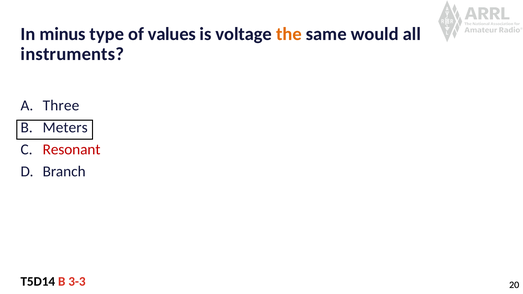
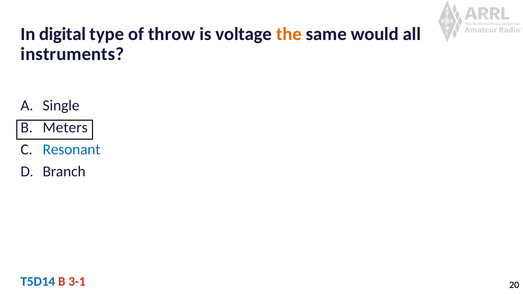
minus: minus -> digital
values: values -> throw
Three: Three -> Single
Resonant colour: red -> blue
T5D14 colour: black -> blue
3-3: 3-3 -> 3-1
